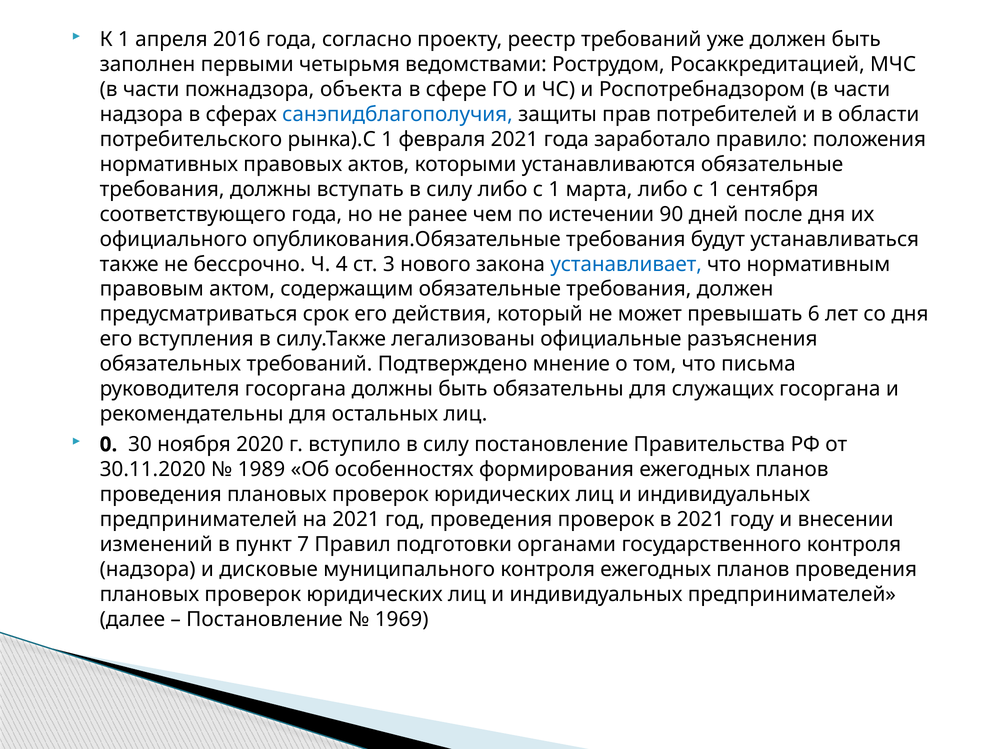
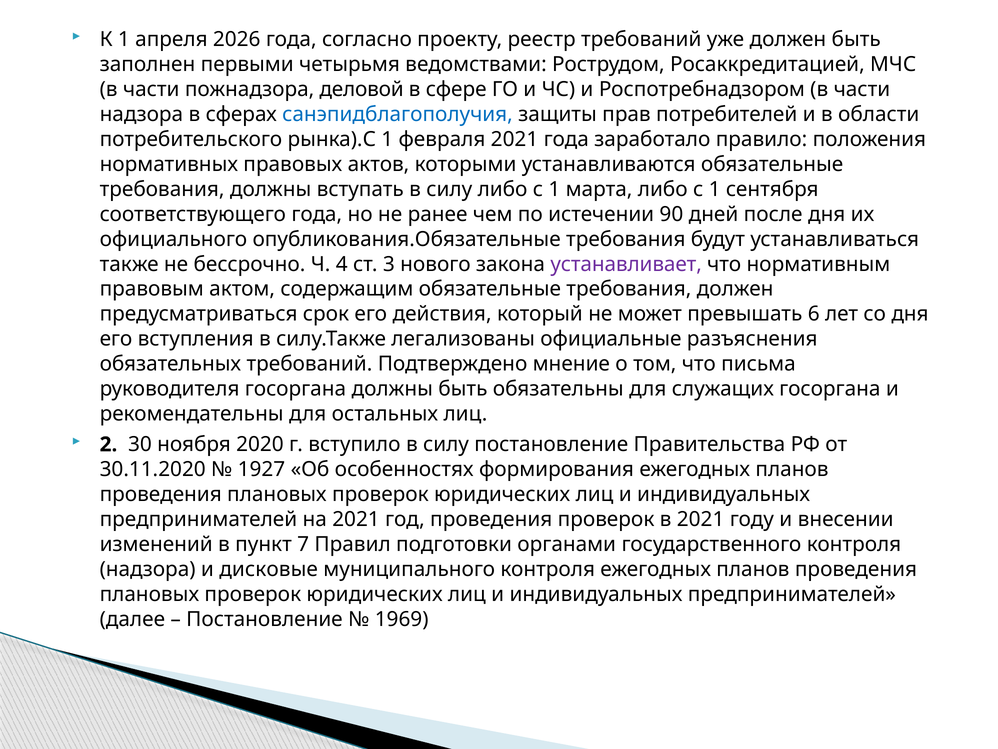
2016: 2016 -> 2026
объекта: объекта -> деловой
устанавливает colour: blue -> purple
0: 0 -> 2
1989: 1989 -> 1927
